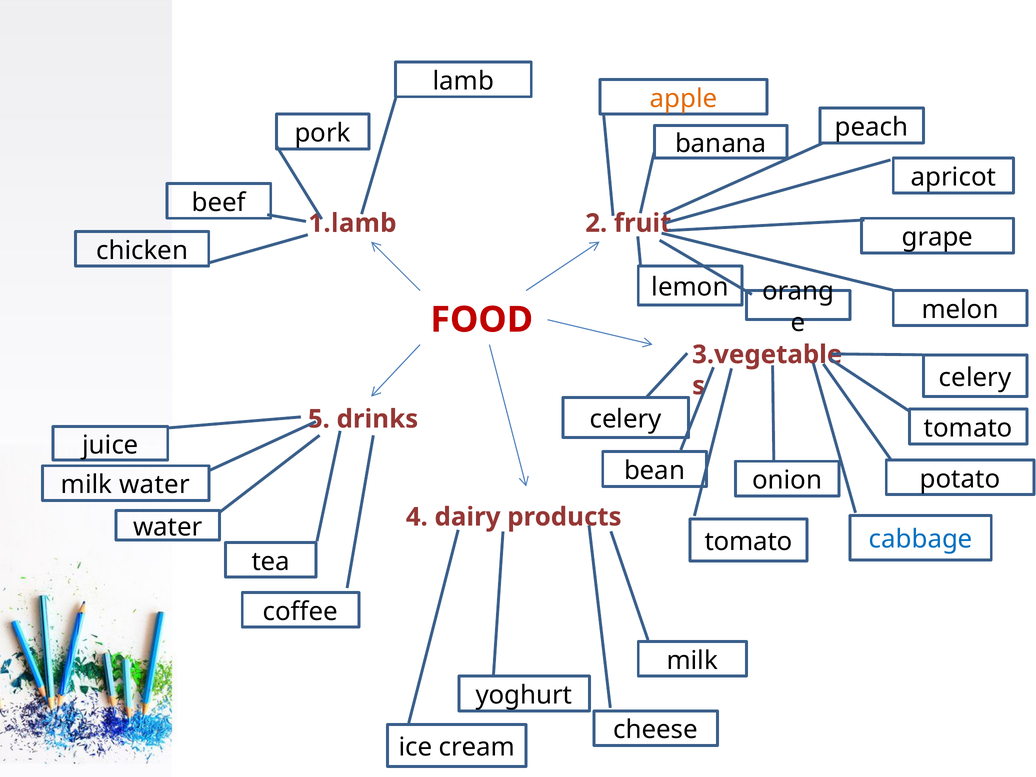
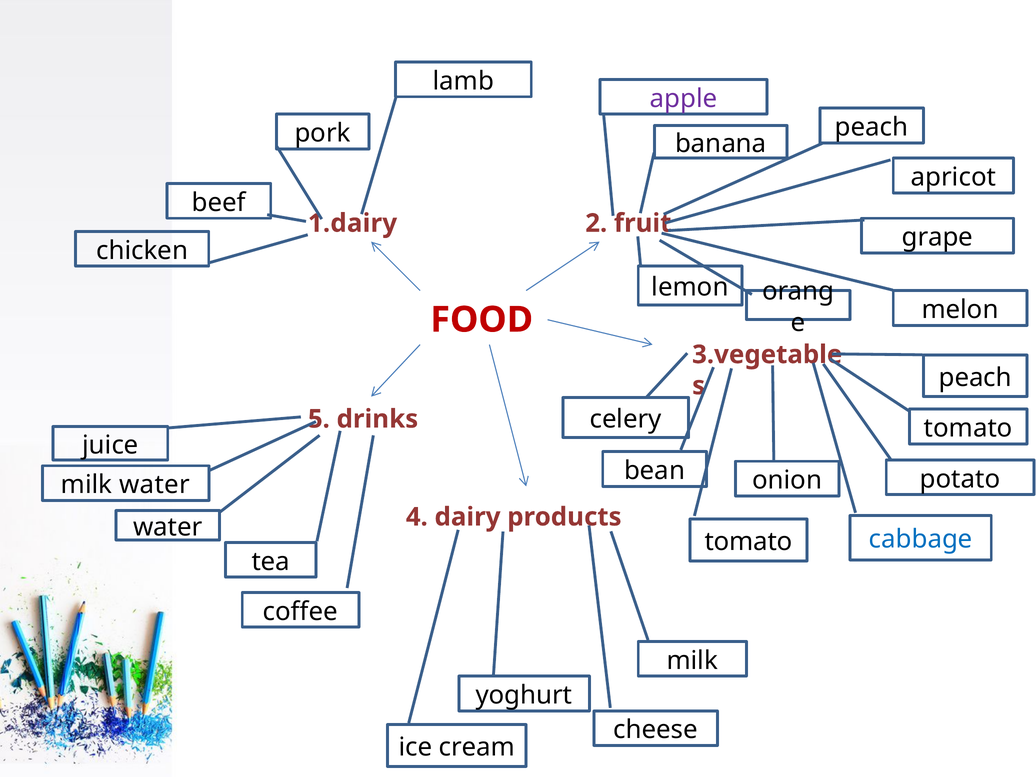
apple colour: orange -> purple
1.lamb: 1.lamb -> 1.dairy
celery at (975, 378): celery -> peach
